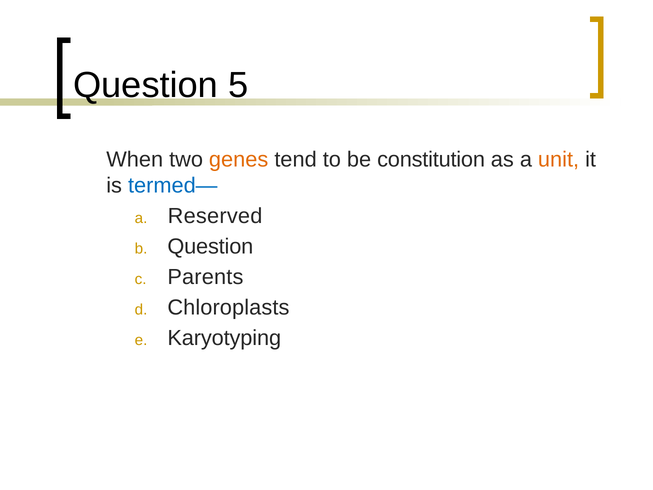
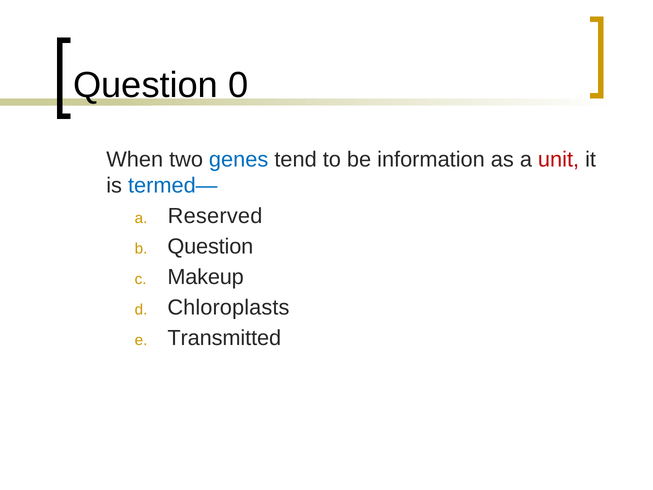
5: 5 -> 0
genes colour: orange -> blue
constitution: constitution -> information
unit colour: orange -> red
Parents: Parents -> Makeup
Karyotyping: Karyotyping -> Transmitted
